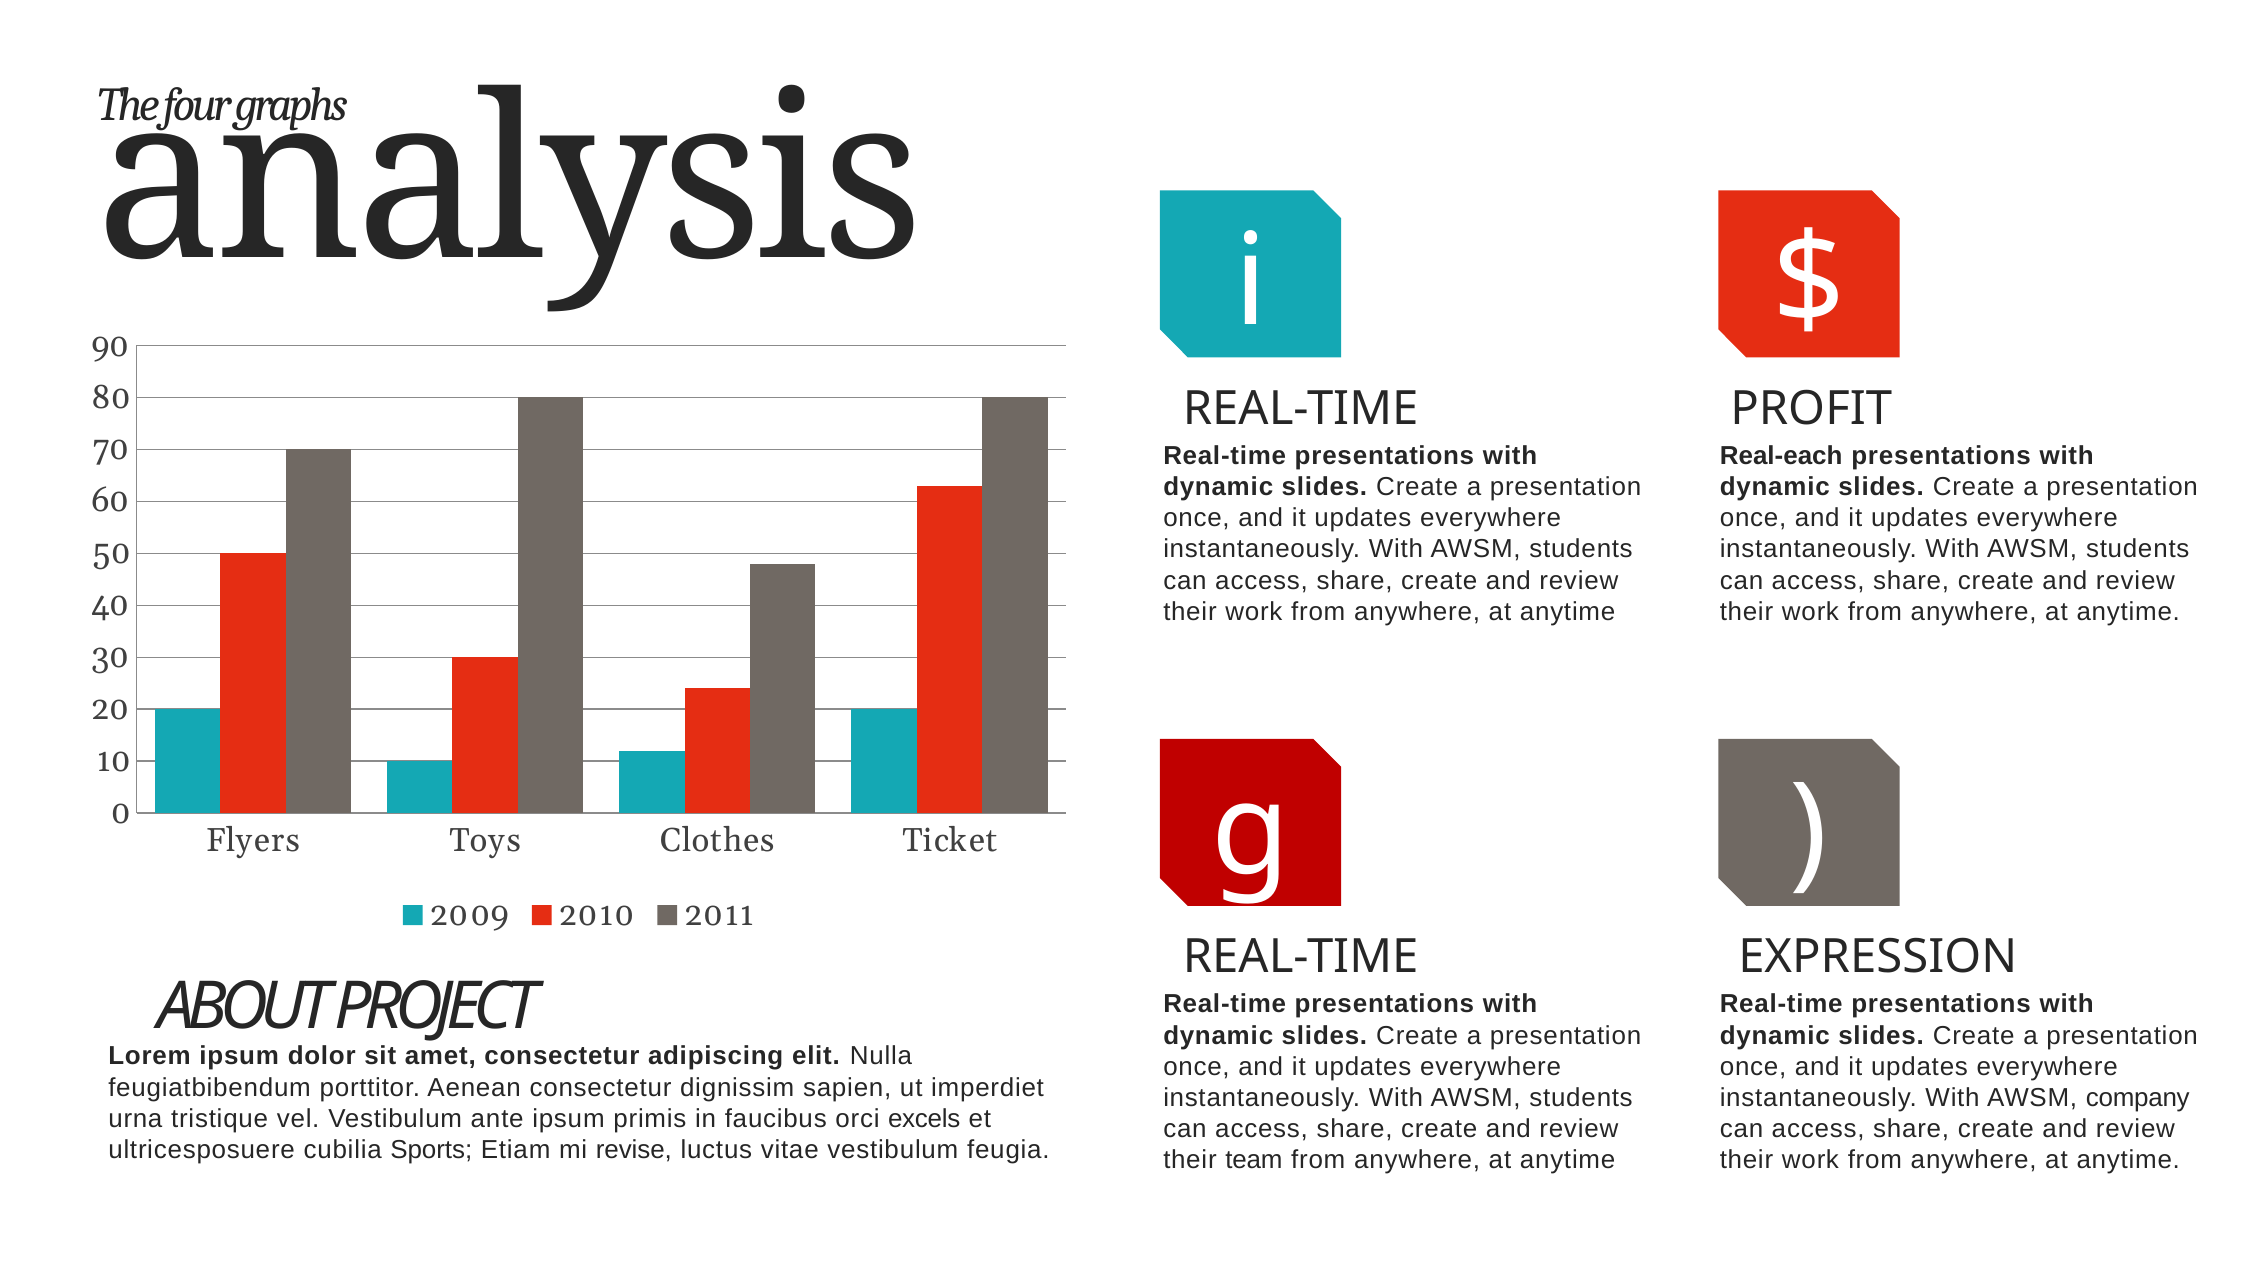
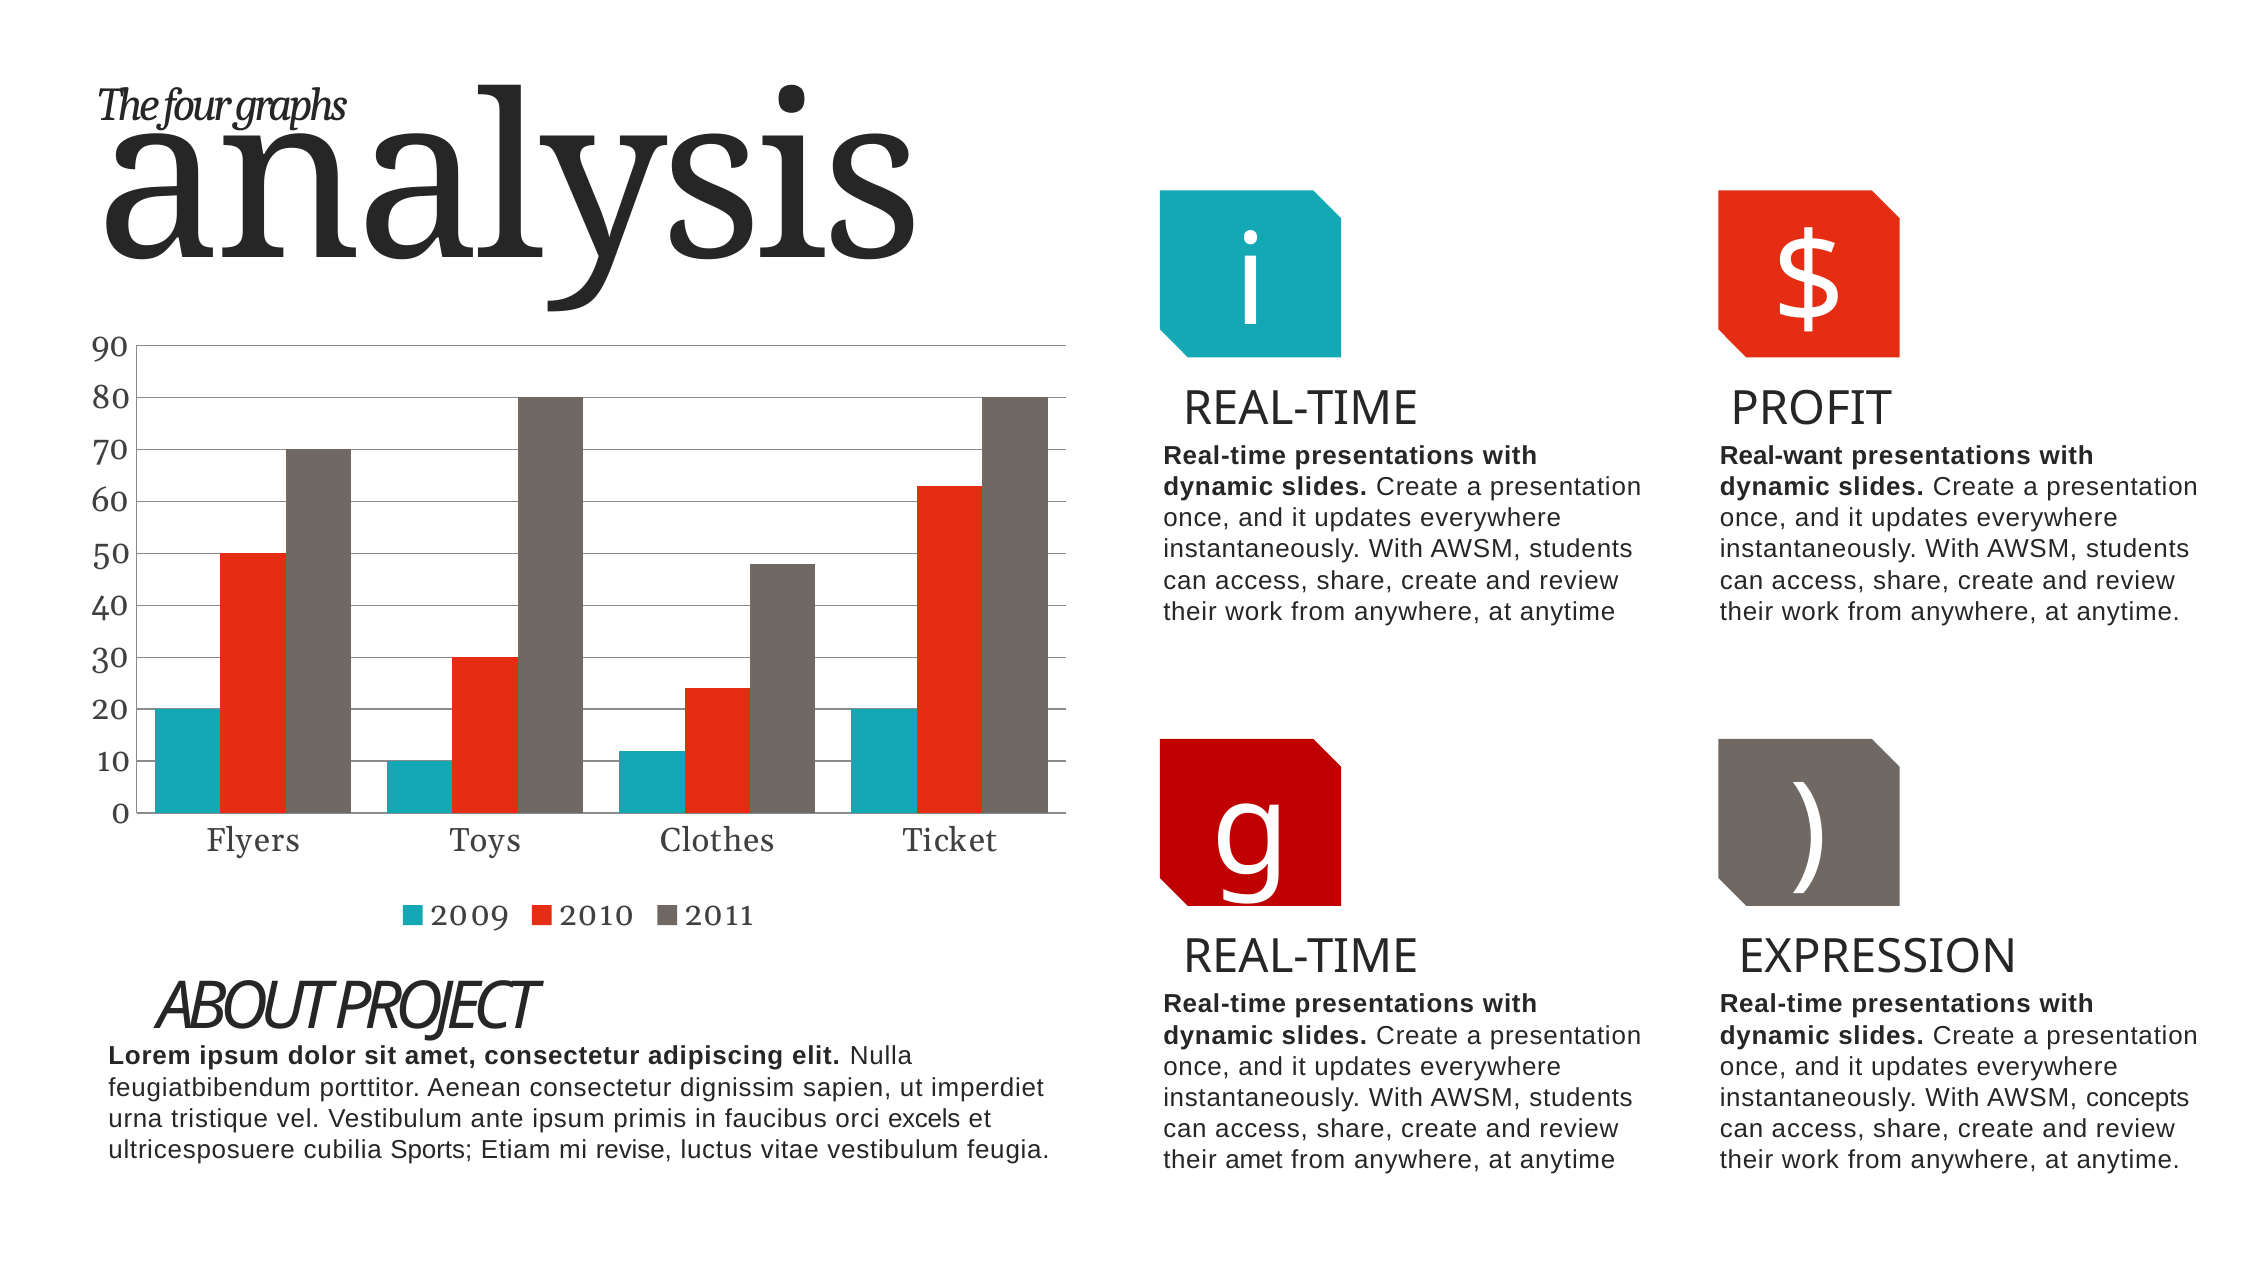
Real-each: Real-each -> Real-want
company: company -> concepts
their team: team -> amet
